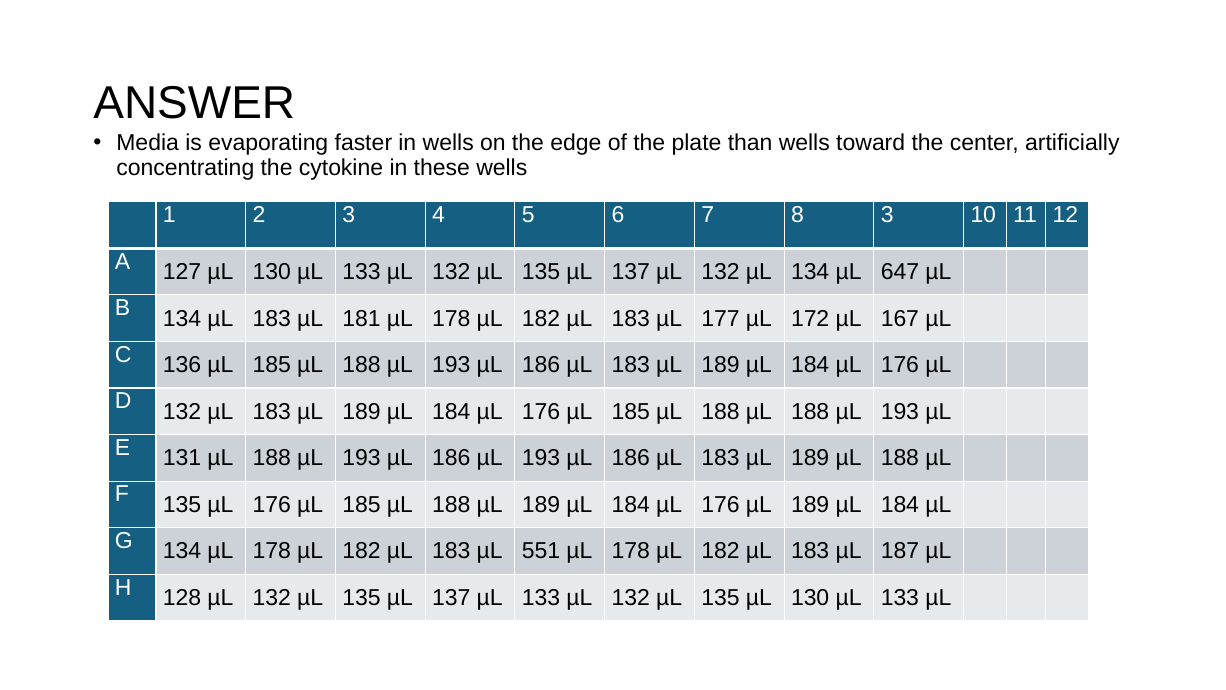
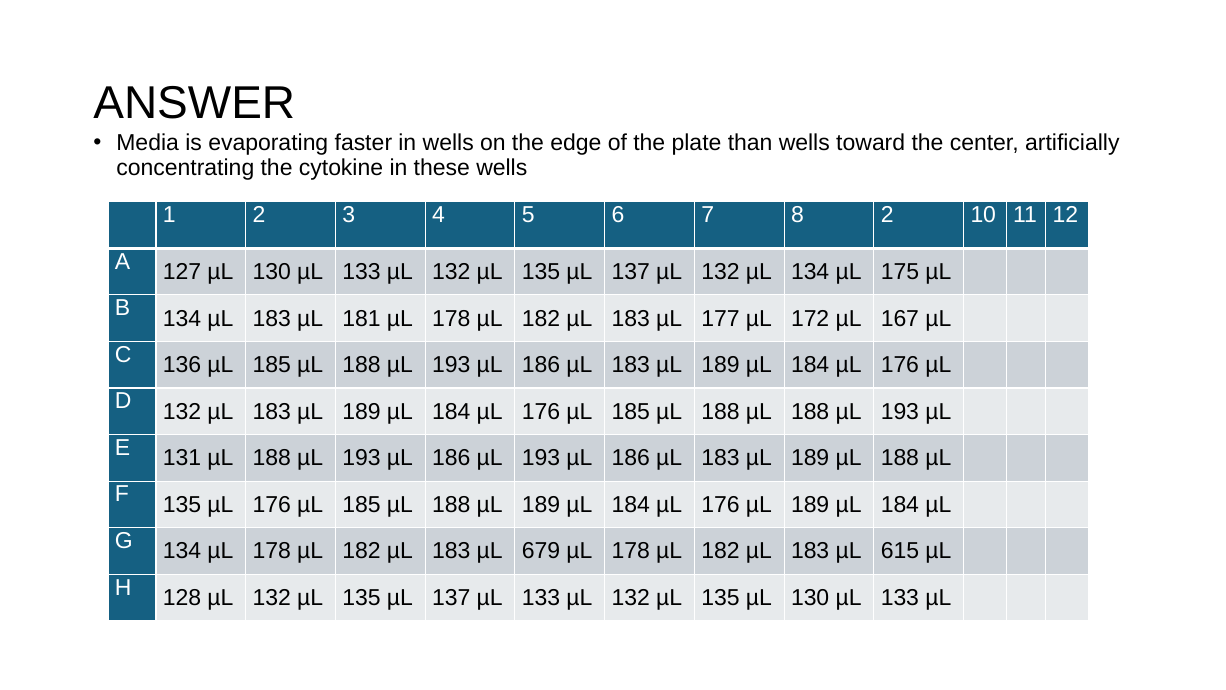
8 3: 3 -> 2
647: 647 -> 175
551: 551 -> 679
187: 187 -> 615
